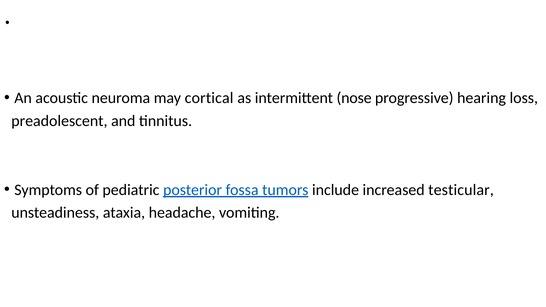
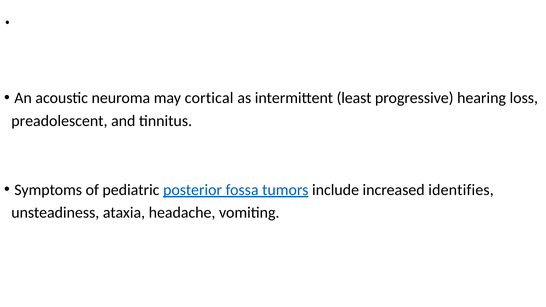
nose: nose -> least
testicular: testicular -> identifies
